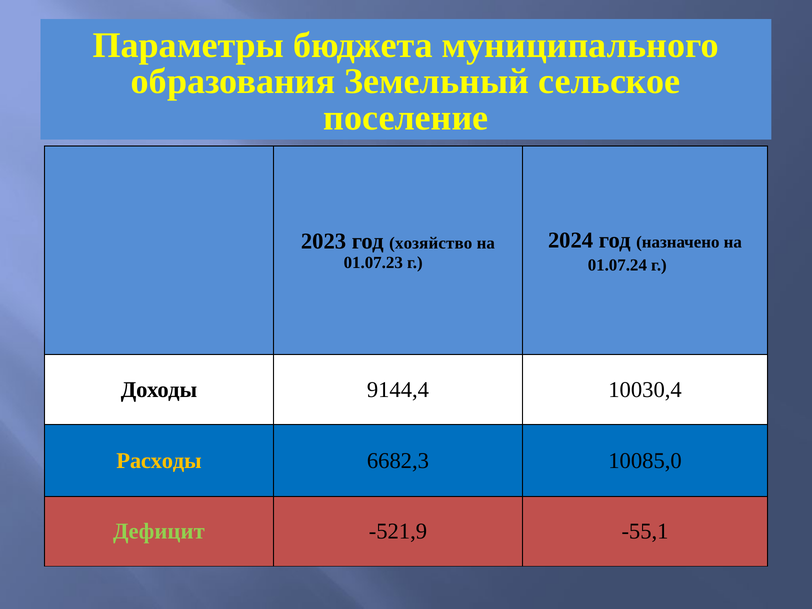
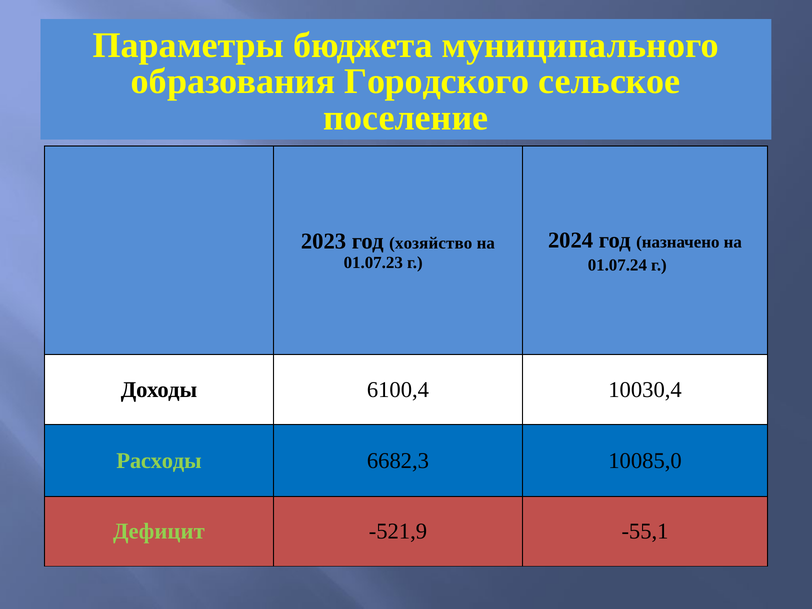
Земельный: Земельный -> Городского
9144,4: 9144,4 -> 6100,4
Расходы colour: yellow -> light green
